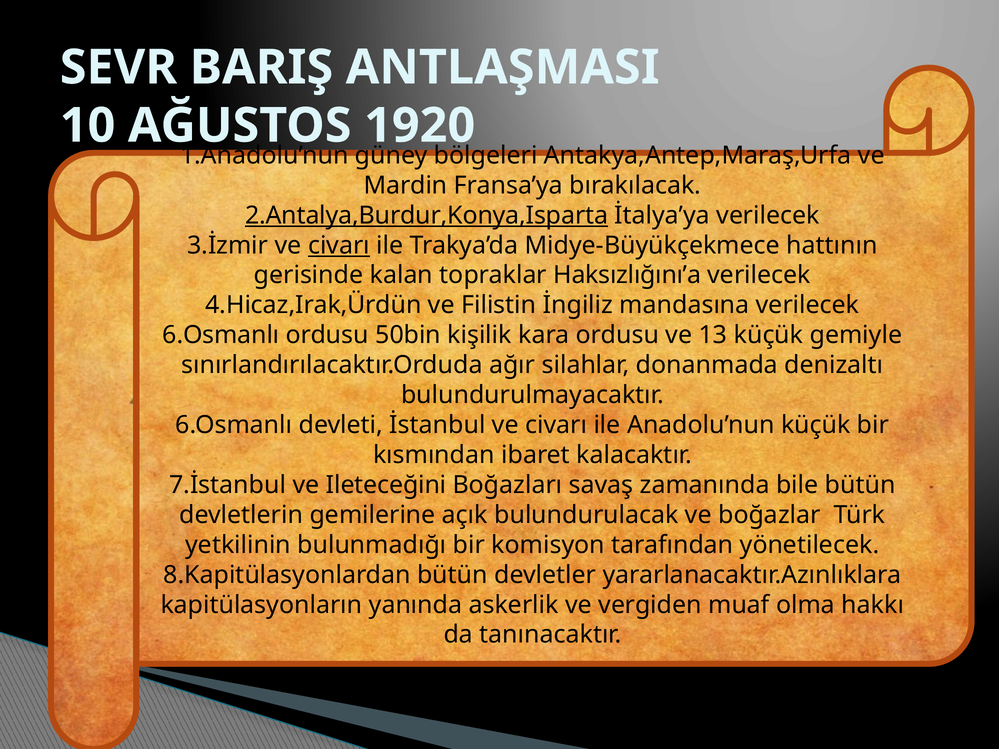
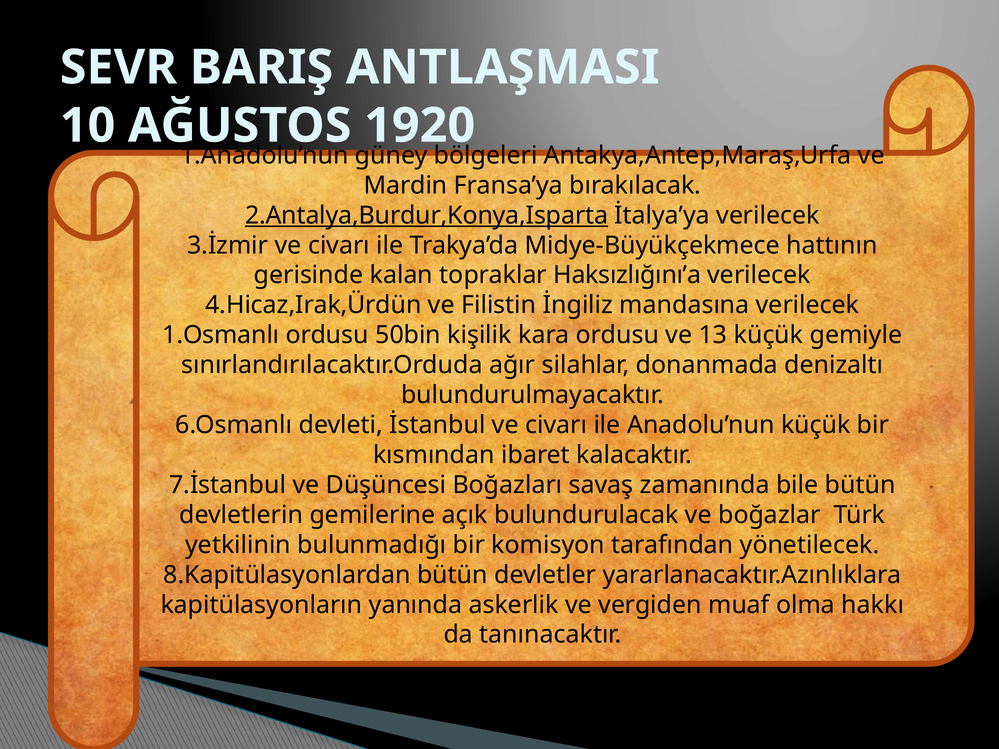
civarı at (339, 245) underline: present -> none
6.Osmanlı at (221, 335): 6.Osmanlı -> 1.Osmanlı
Ileteceğini: Ileteceğini -> Düşüncesi
